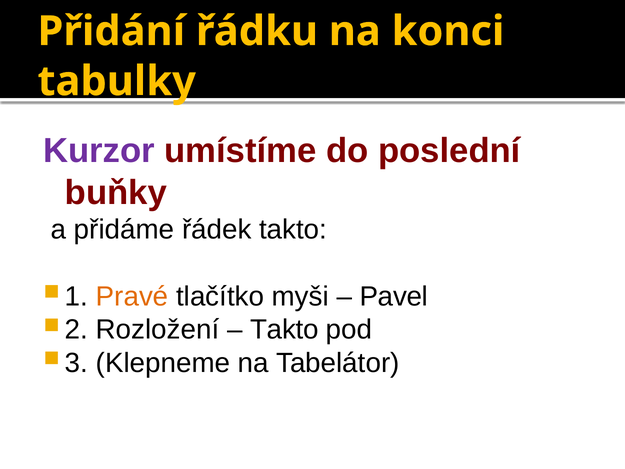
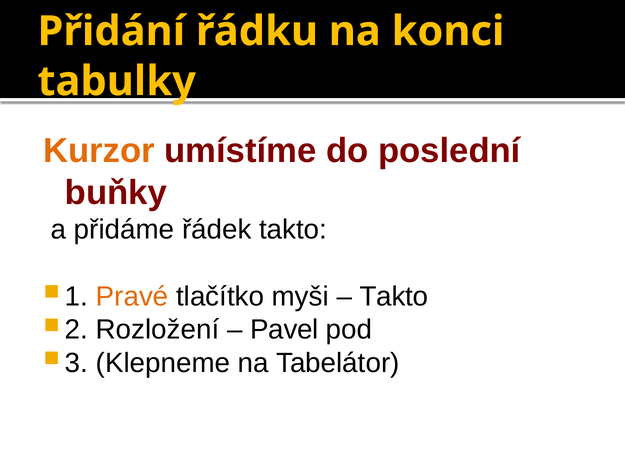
Kurzor colour: purple -> orange
Pavel at (394, 296): Pavel -> Takto
Takto at (284, 330): Takto -> Pavel
